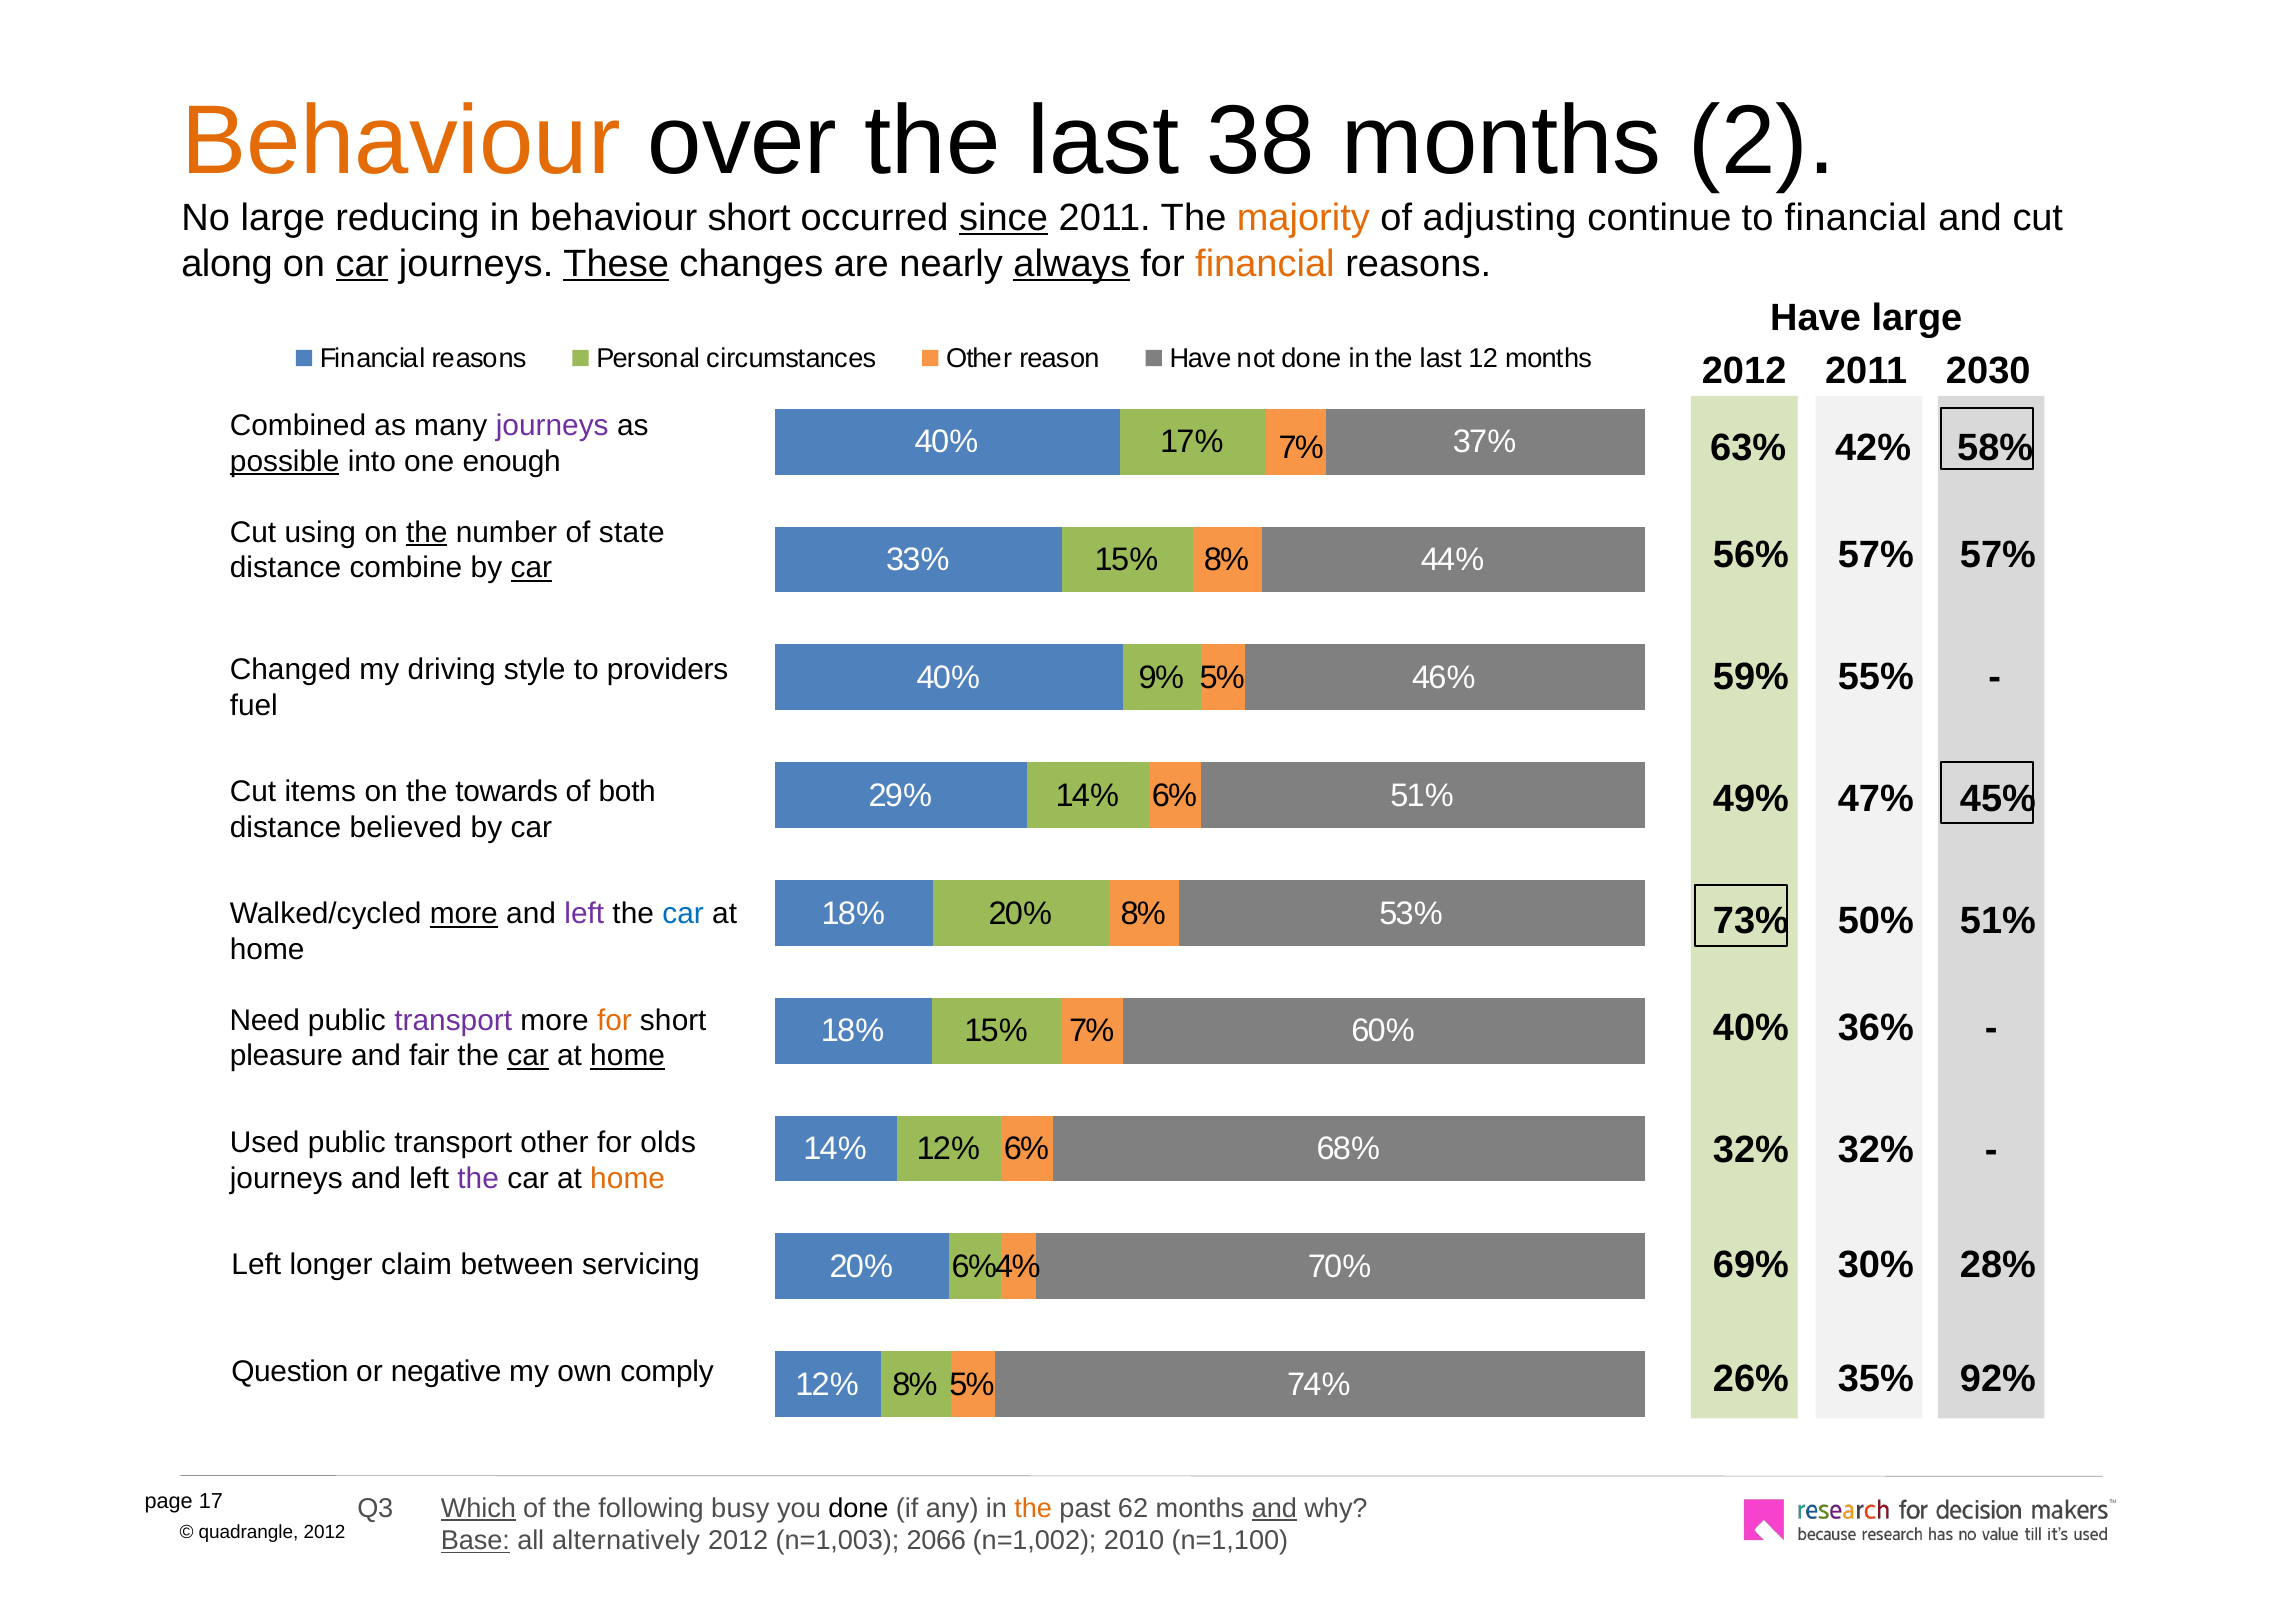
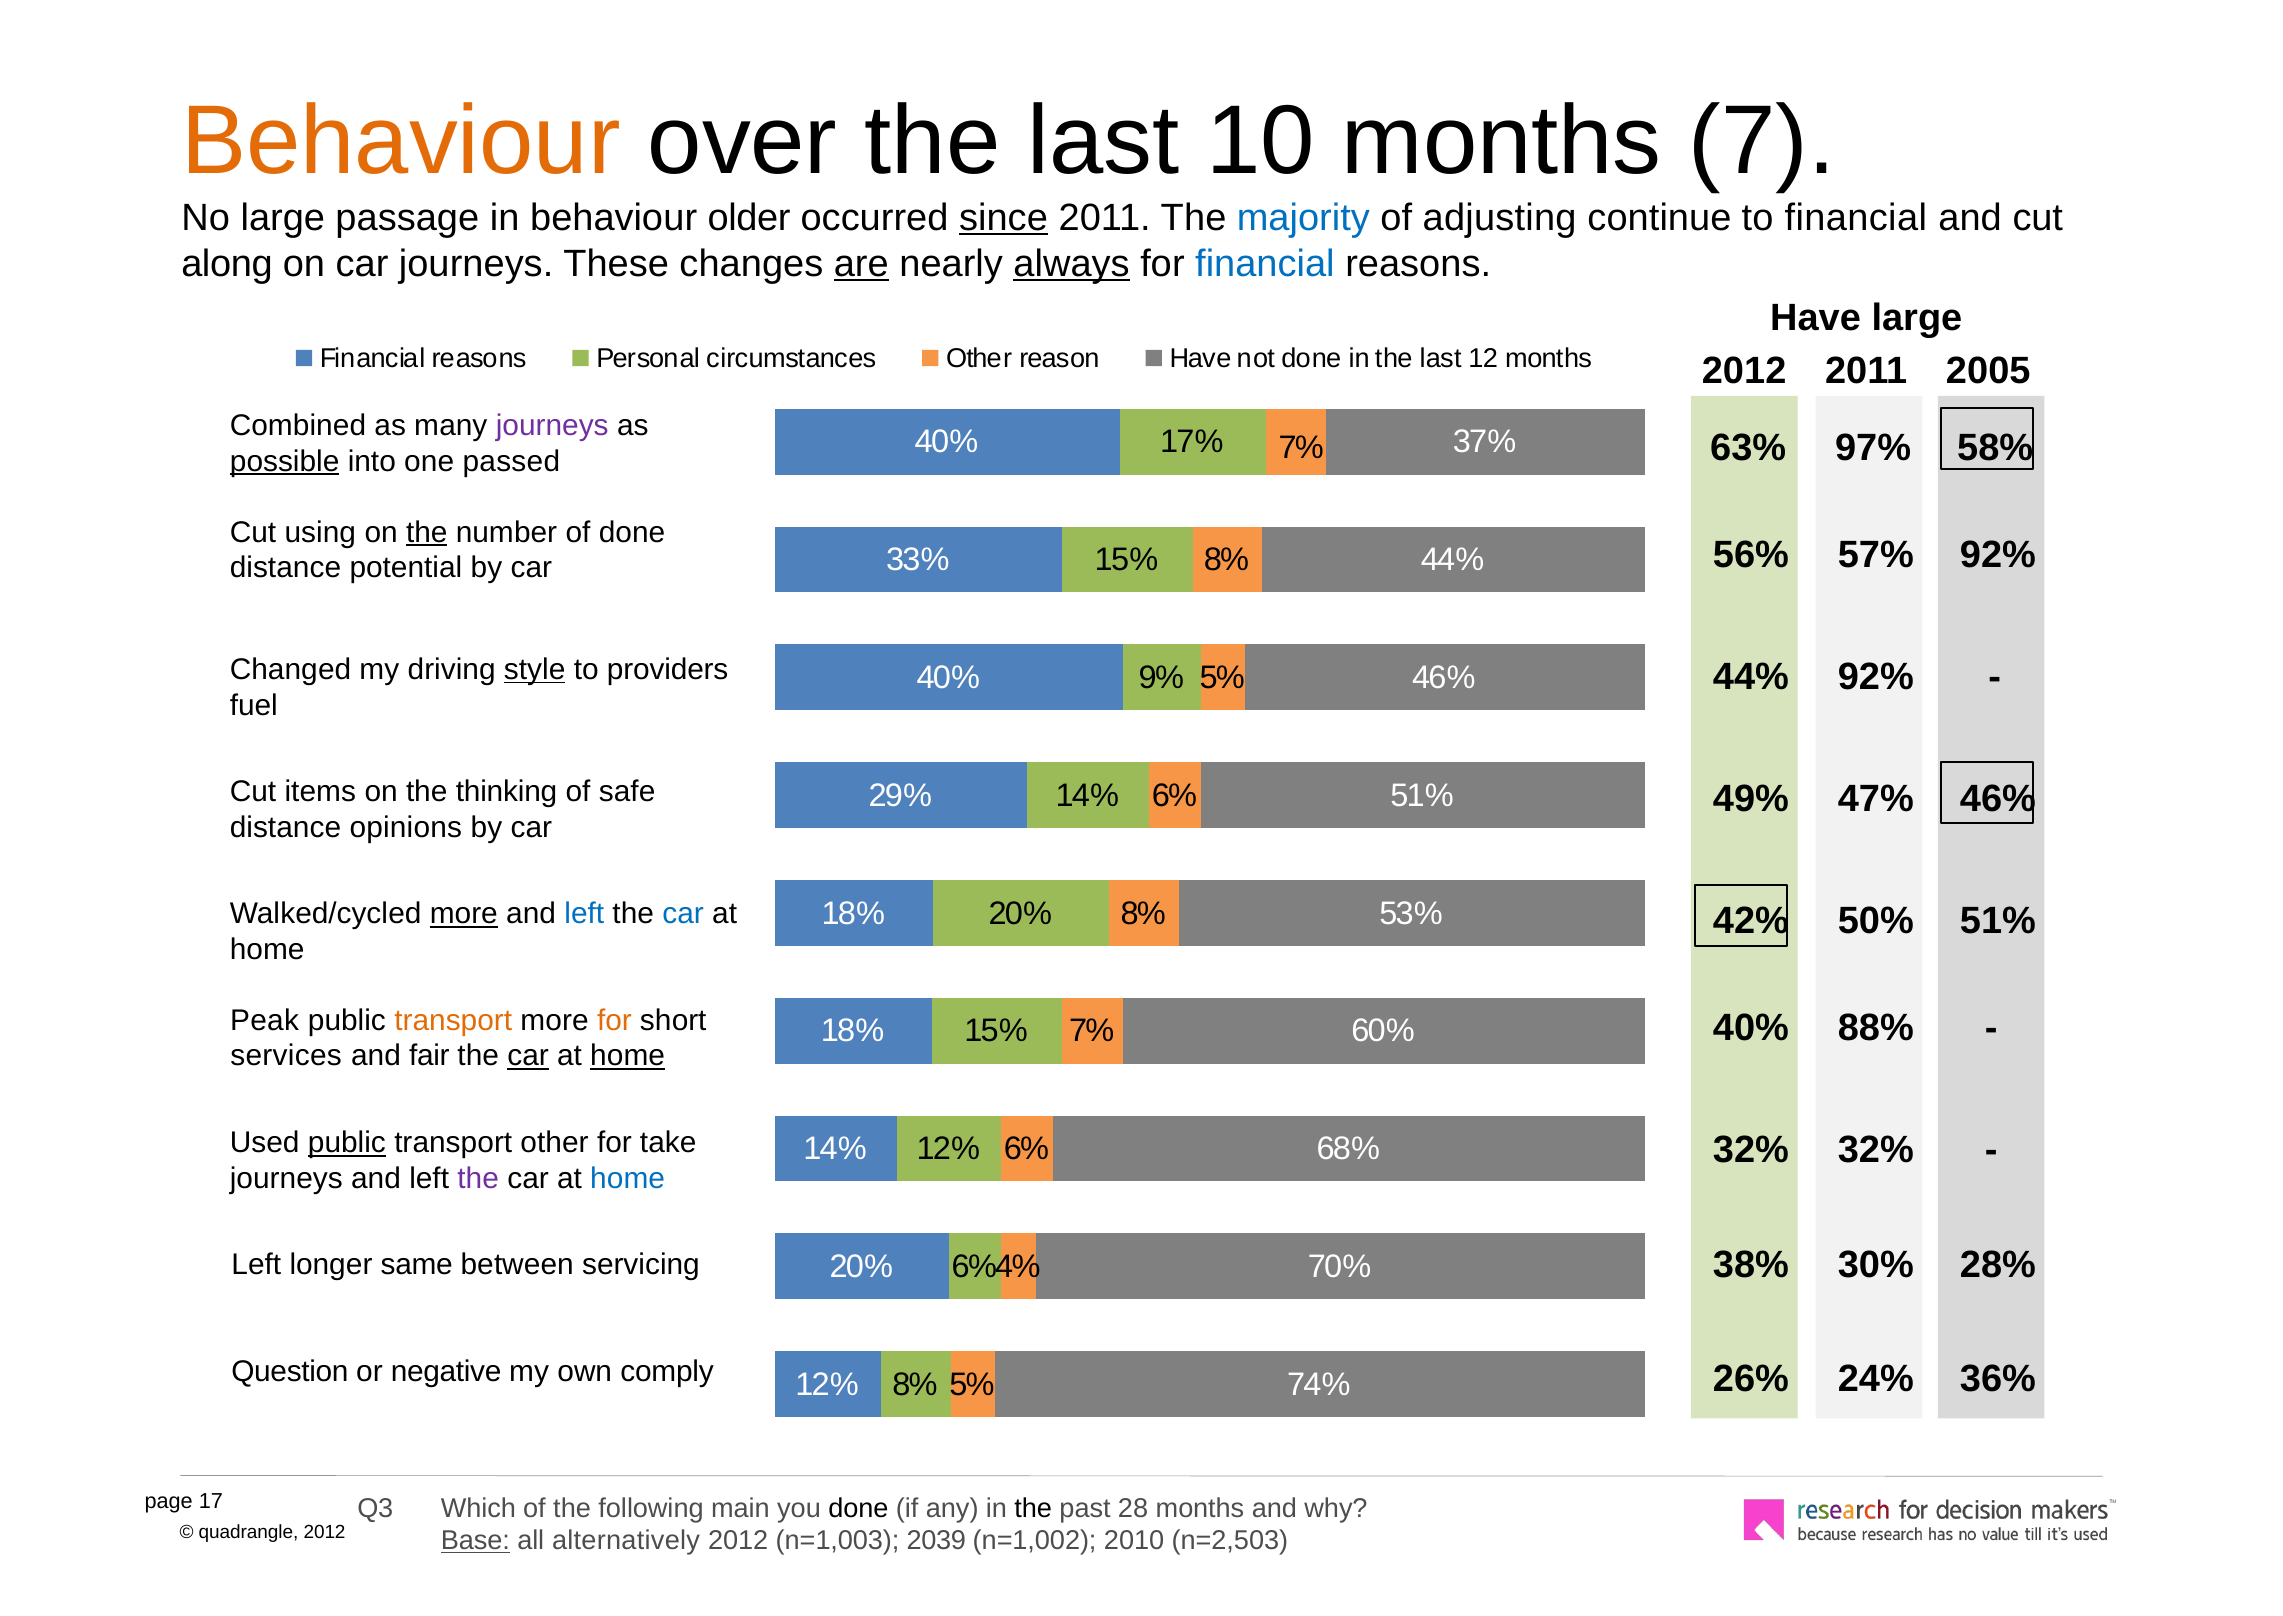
38: 38 -> 10
2: 2 -> 7
reducing: reducing -> passage
behaviour short: short -> older
majority colour: orange -> blue
car at (362, 264) underline: present -> none
These underline: present -> none
are underline: none -> present
financial at (1265, 264) colour: orange -> blue
2030: 2030 -> 2005
42%: 42% -> 97%
enough: enough -> passed
of state: state -> done
57% at (1998, 554): 57% -> 92%
combine: combine -> potential
car at (531, 568) underline: present -> none
style underline: none -> present
59% at (1751, 676): 59% -> 44%
55% at (1876, 676): 55% -> 92%
towards: towards -> thinking
both: both -> safe
45% at (1998, 799): 45% -> 46%
believed: believed -> opinions
left at (584, 913) colour: purple -> blue
73%: 73% -> 42%
Need: Need -> Peak
transport at (453, 1020) colour: purple -> orange
36%: 36% -> 88%
pleasure: pleasure -> services
public at (347, 1142) underline: none -> present
olds: olds -> take
home at (628, 1178) colour: orange -> blue
69%: 69% -> 38%
claim: claim -> same
35%: 35% -> 24%
92%: 92% -> 36%
Which underline: present -> none
busy: busy -> main
the at (1033, 1508) colour: orange -> black
62: 62 -> 28
and at (1274, 1508) underline: present -> none
2066: 2066 -> 2039
n=1,100: n=1,100 -> n=2,503
